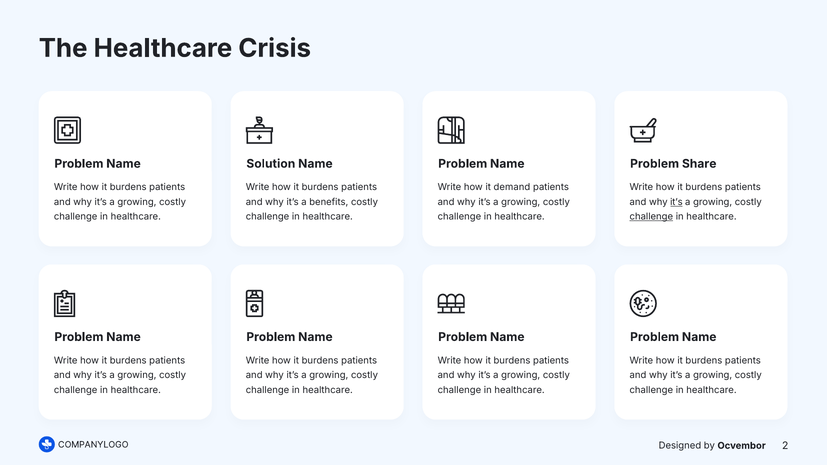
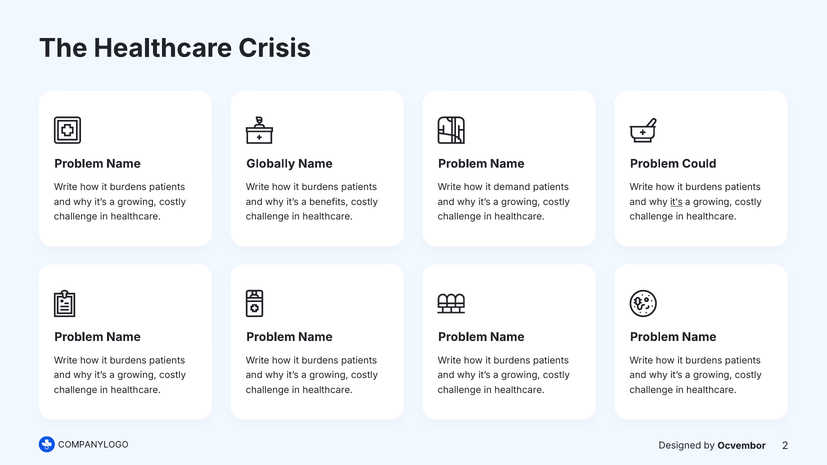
Solution: Solution -> Globally
Share: Share -> Could
challenge at (651, 217) underline: present -> none
